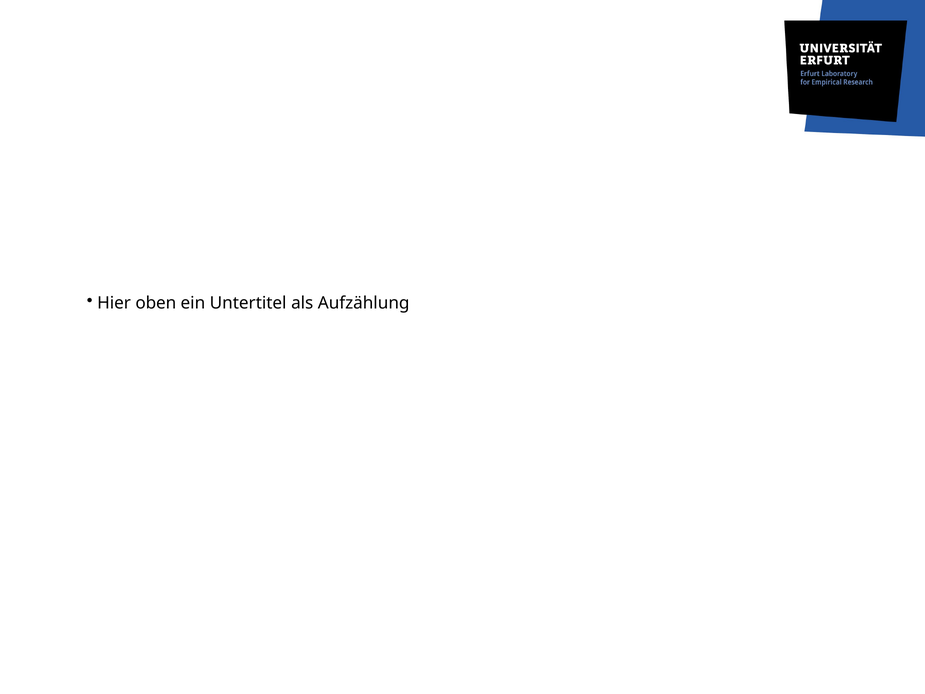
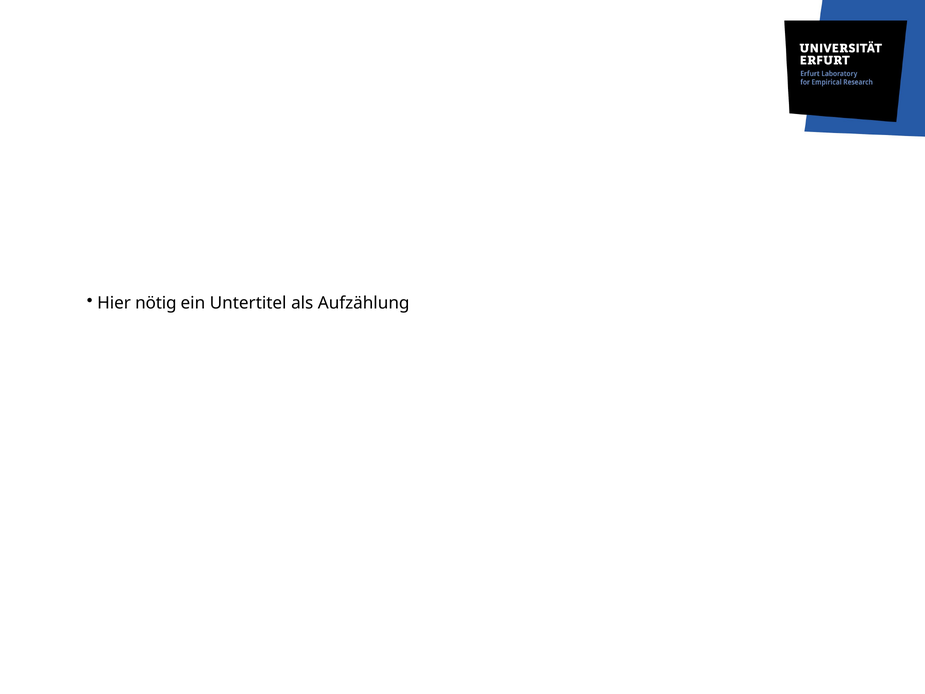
oben: oben -> nötig
